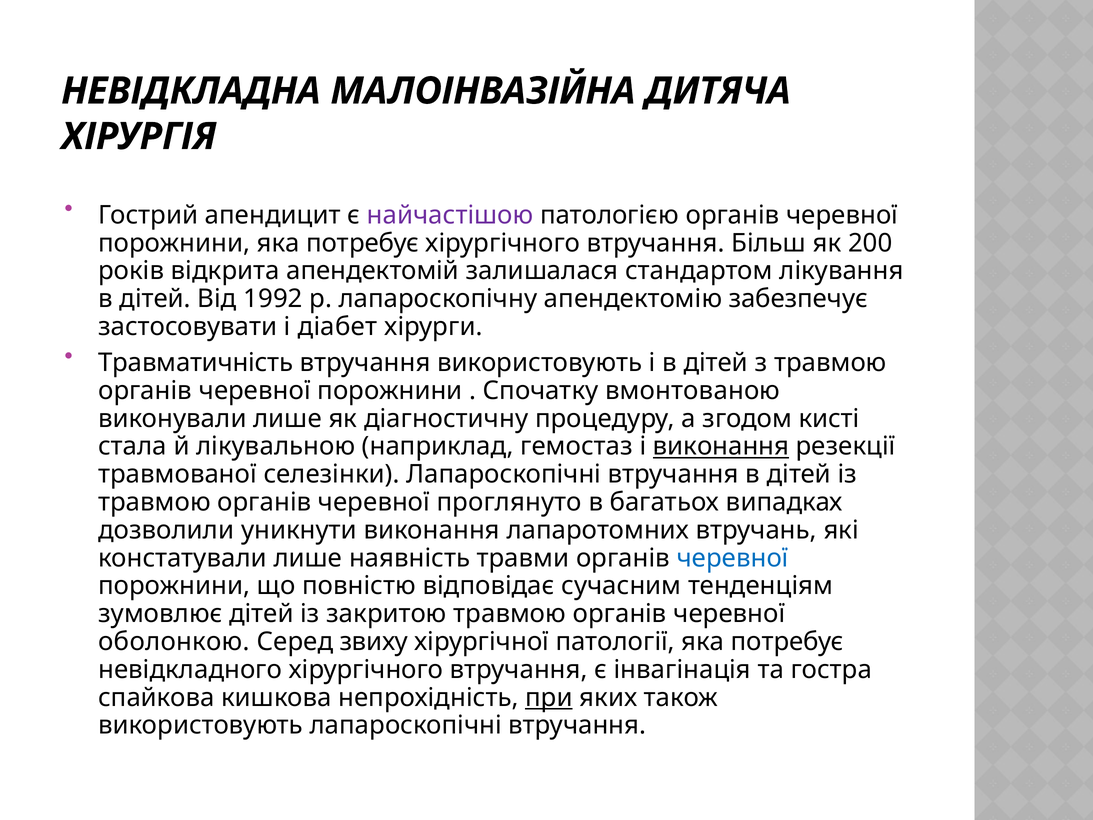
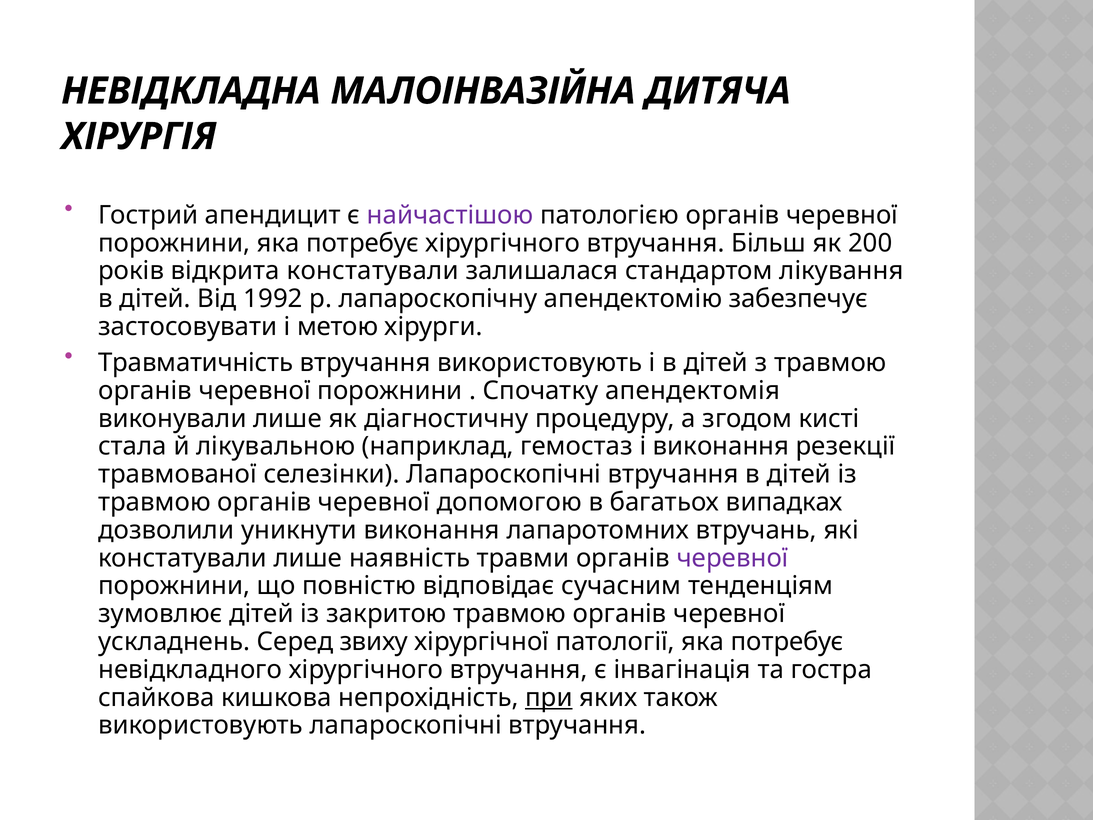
відкрита апендектомій: апендектомій -> констатували
діабет: діабет -> метою
вмонтованою: вмонтованою -> апендектомія
виконання at (721, 446) underline: present -> none
проглянуто: проглянуто -> допомогою
черевної at (733, 558) colour: blue -> purple
оболонкою: оболонкою -> ускладнень
